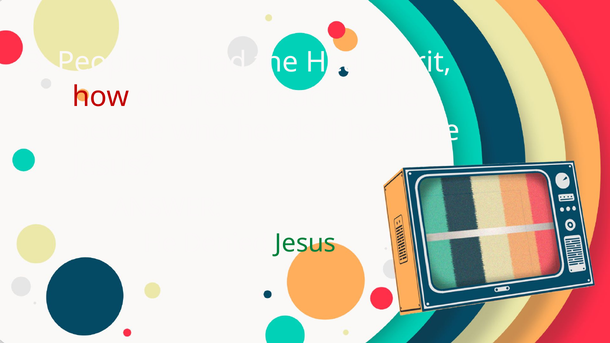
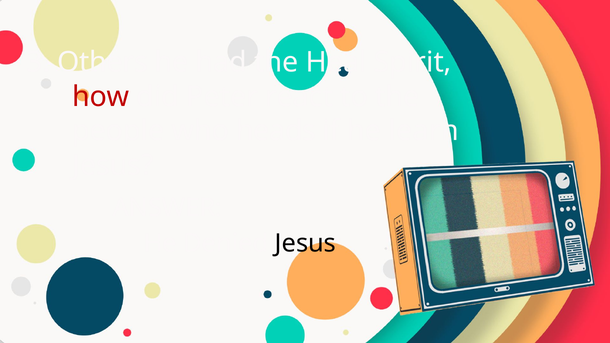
3 People: People -> Others
came: came -> learn
Jesus at (306, 243) colour: green -> black
